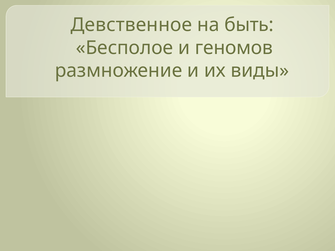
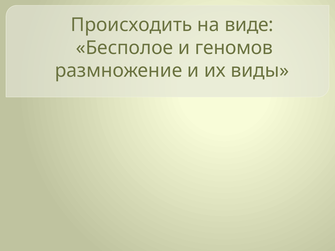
Девственное: Девственное -> Происходить
быть: быть -> виде
